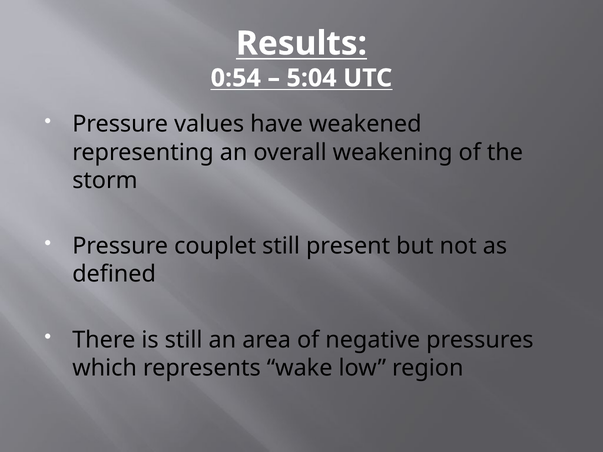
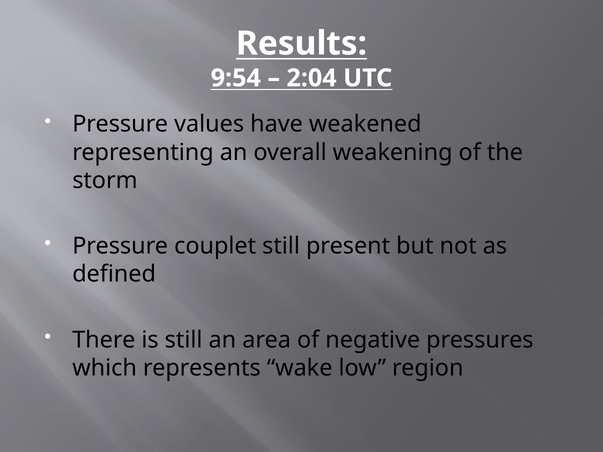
0:54: 0:54 -> 9:54
5:04: 5:04 -> 2:04
